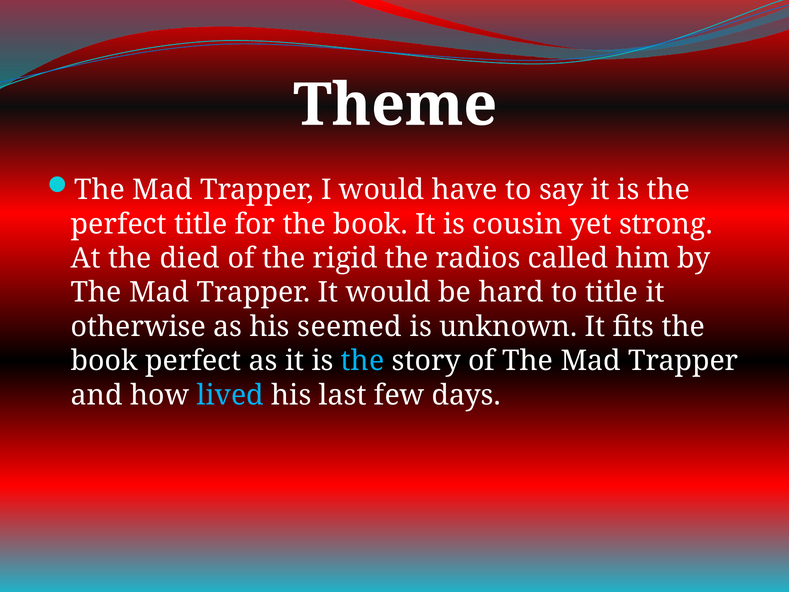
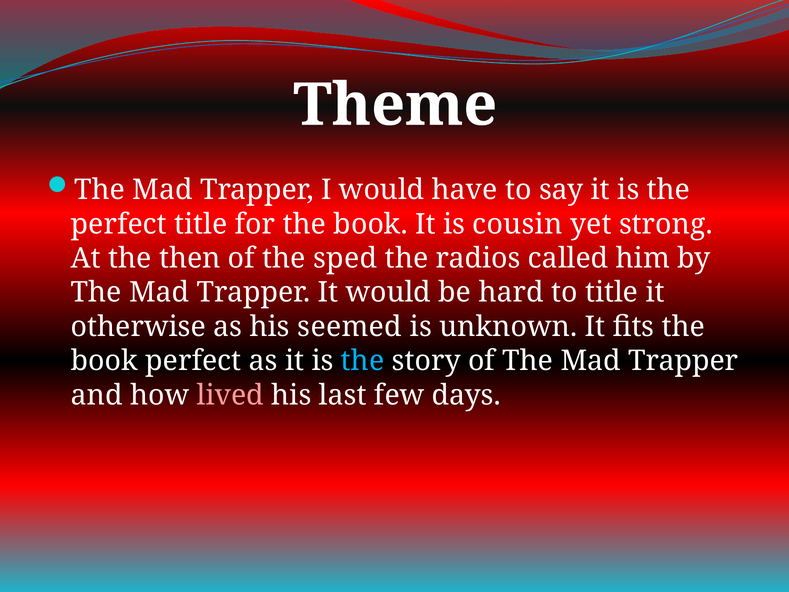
died: died -> then
rigid: rigid -> sped
lived colour: light blue -> pink
